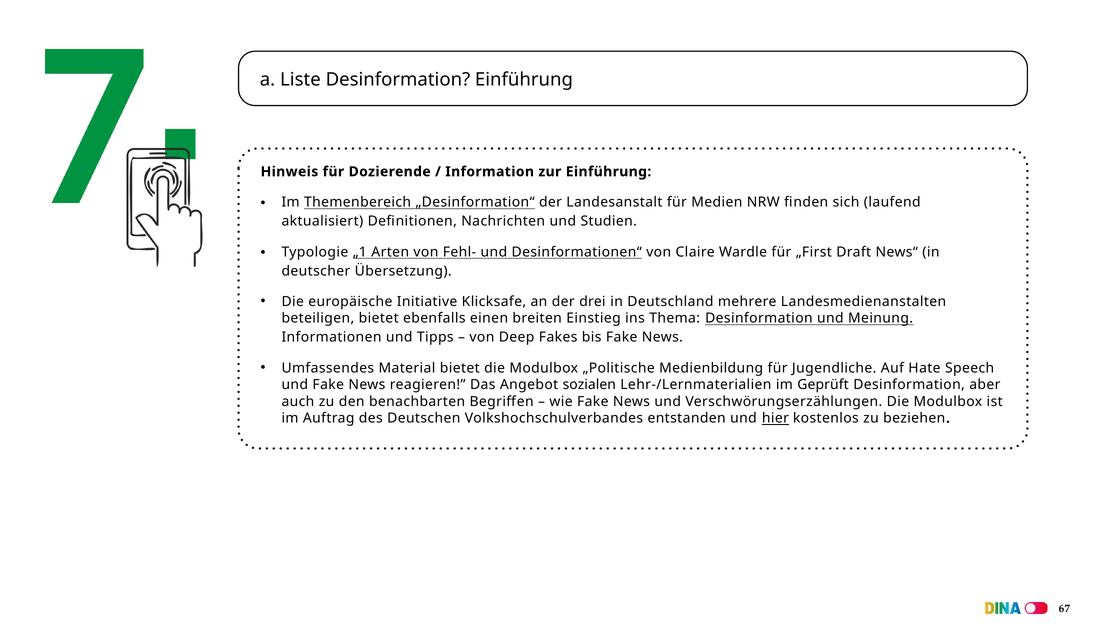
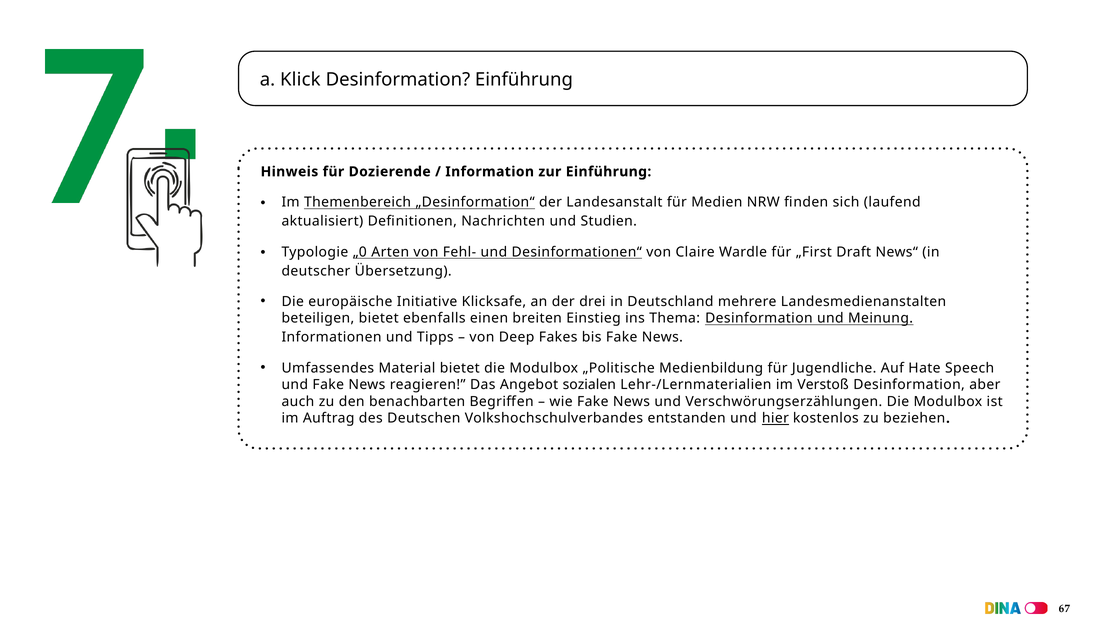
Liste: Liste -> Klick
„1: „1 -> „0
Geprüft: Geprüft -> Verstoß
